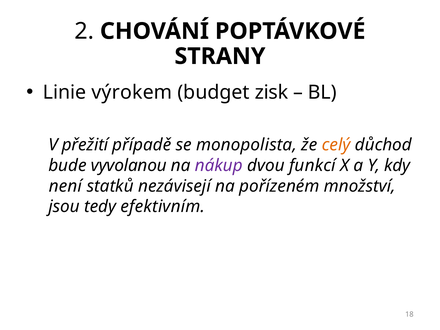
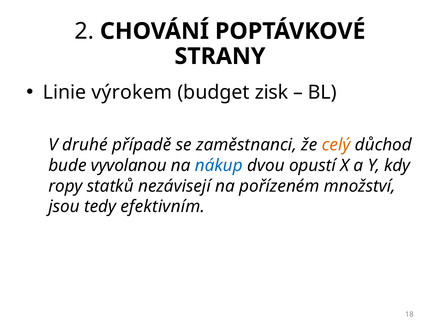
přežití: přežití -> druhé
monopolista: monopolista -> zaměstnanci
nákup colour: purple -> blue
funkcí: funkcí -> opustí
není: není -> ropy
